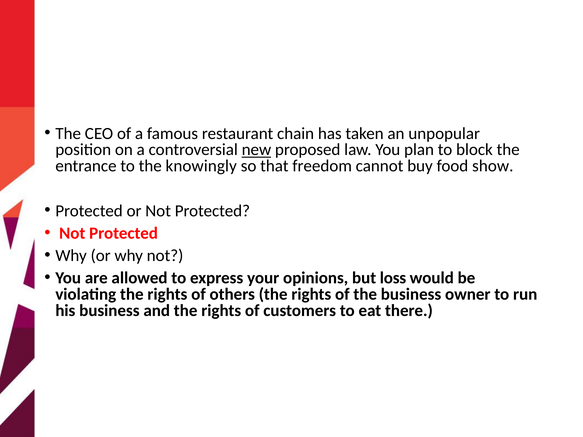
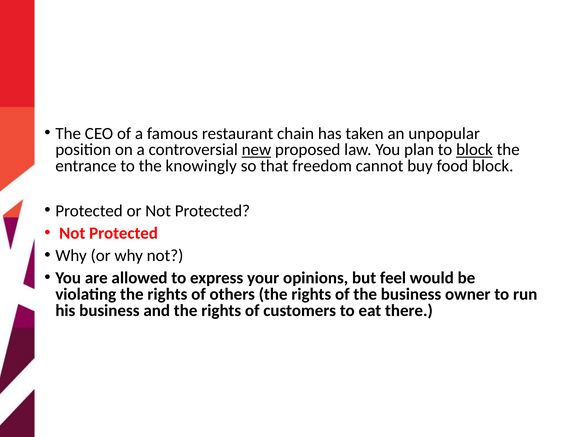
block at (474, 150) underline: none -> present
food show: show -> block
loss: loss -> feel
